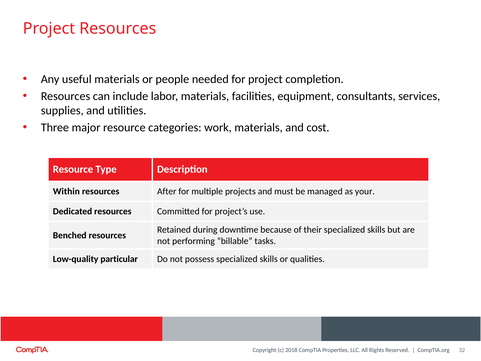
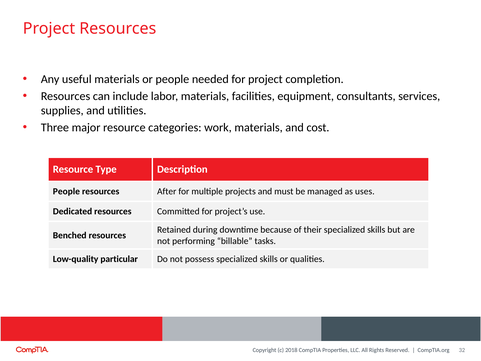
Within at (66, 191): Within -> People
your: your -> uses
